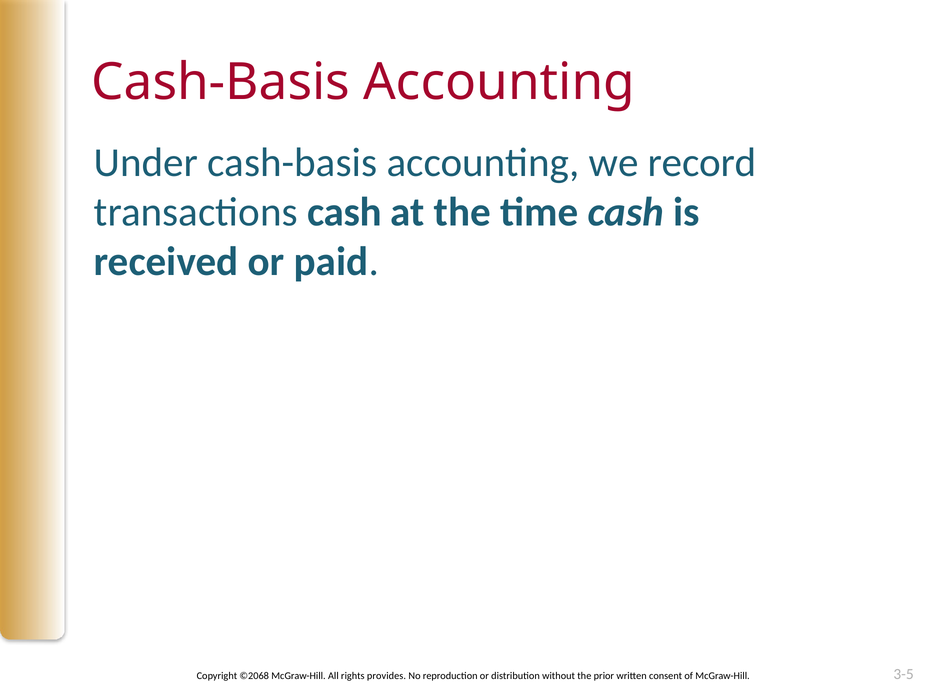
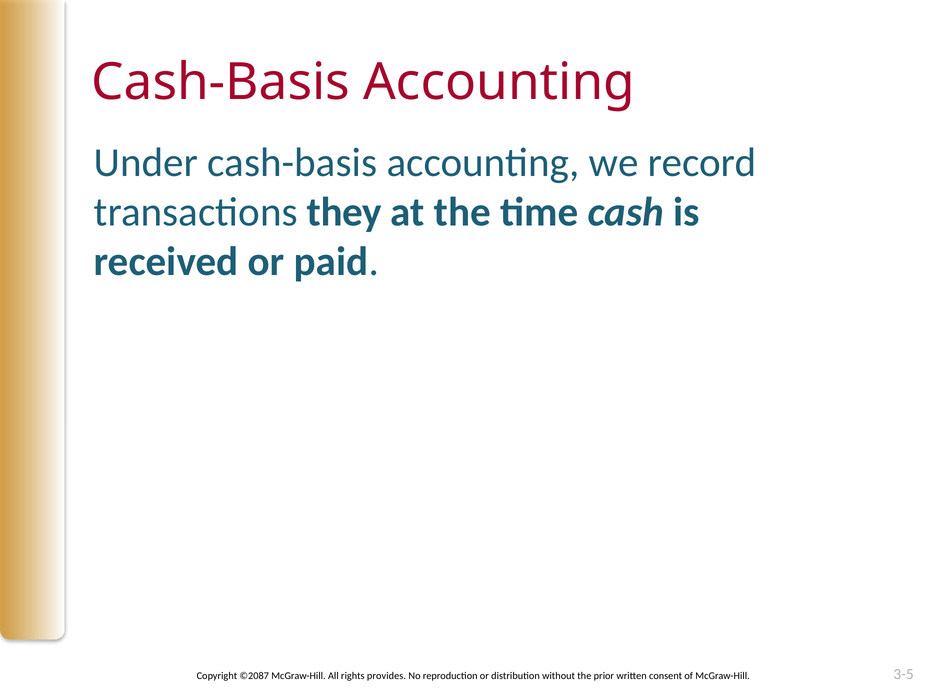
transactions cash: cash -> they
©2068: ©2068 -> ©2087
